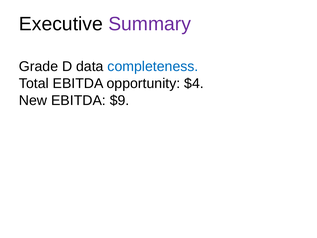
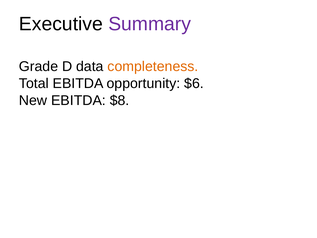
completeness colour: blue -> orange
$4: $4 -> $6
$9: $9 -> $8
